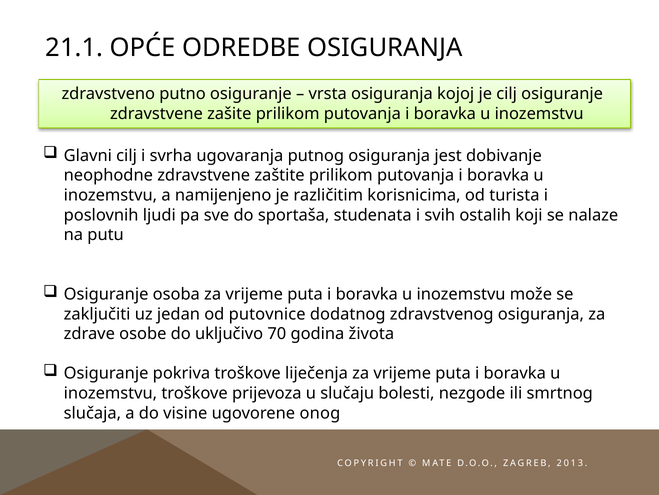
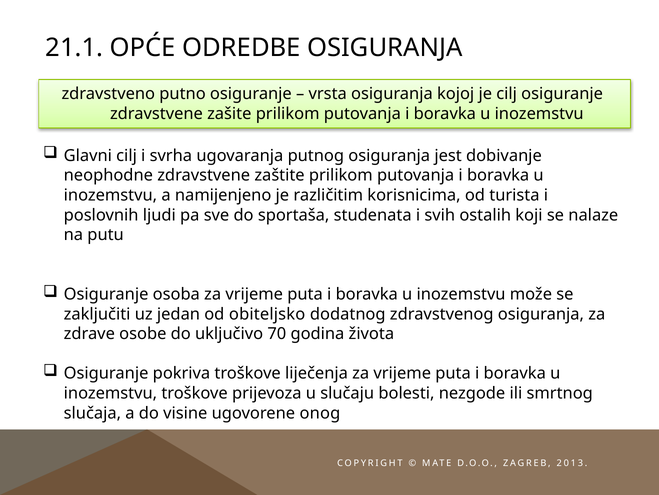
putovnice: putovnice -> obiteljsko
